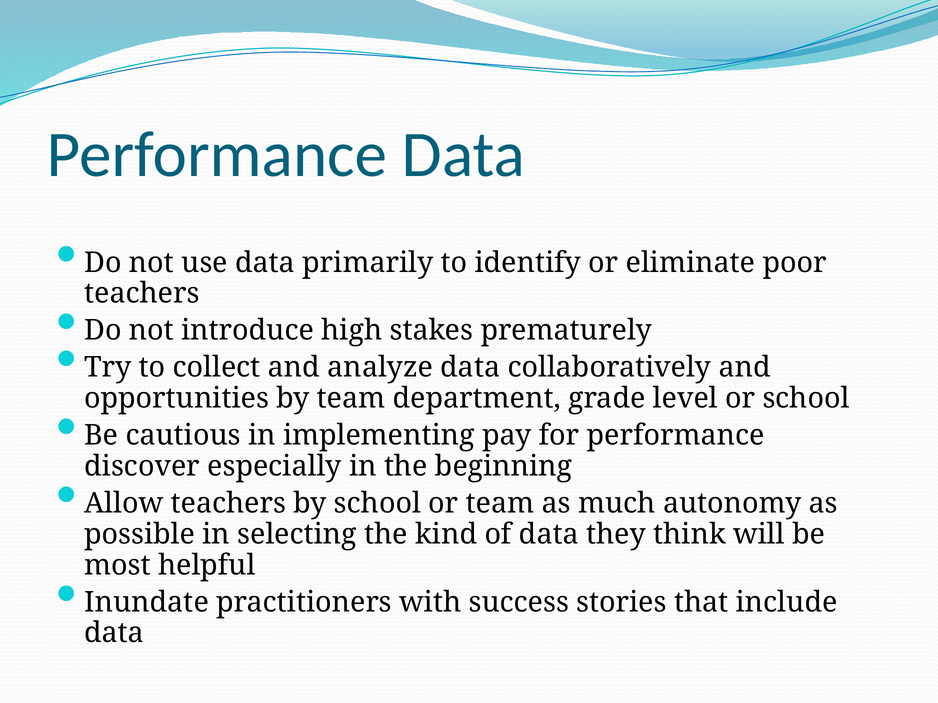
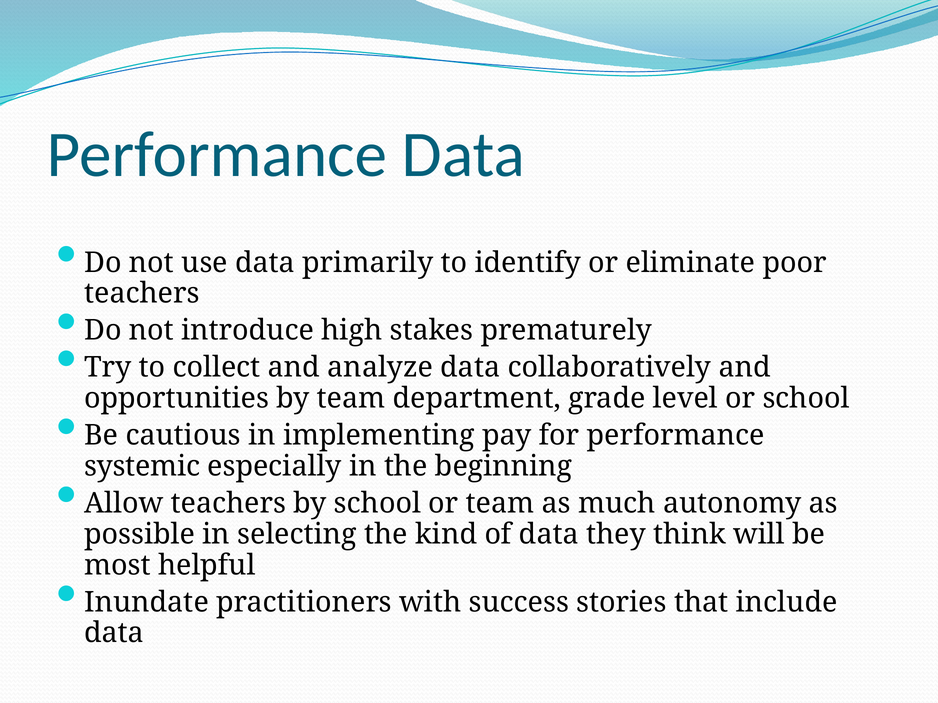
discover: discover -> systemic
